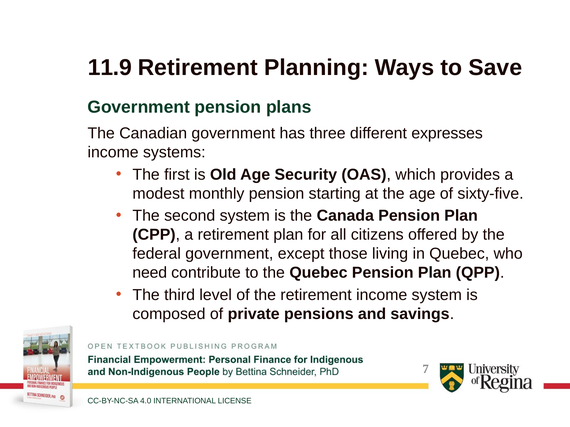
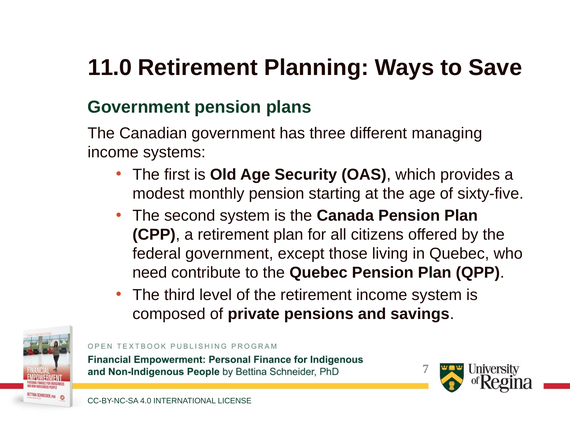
11.9: 11.9 -> 11.0
expresses: expresses -> managing
